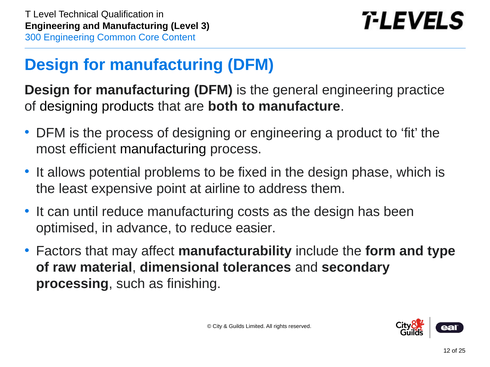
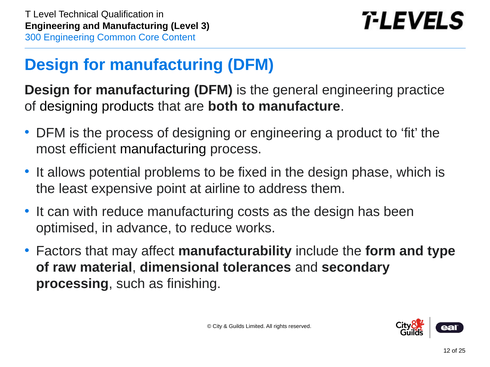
until: until -> with
easier: easier -> works
